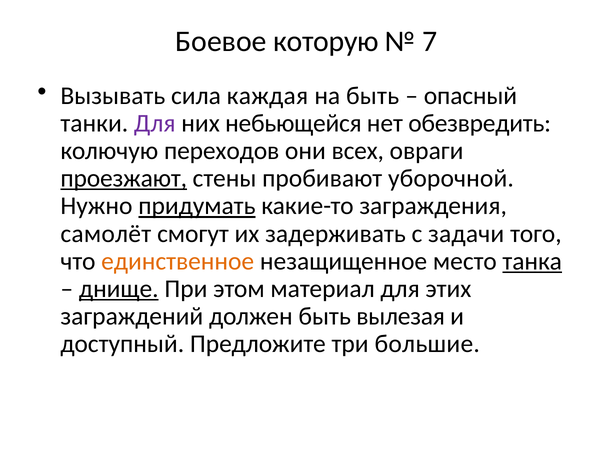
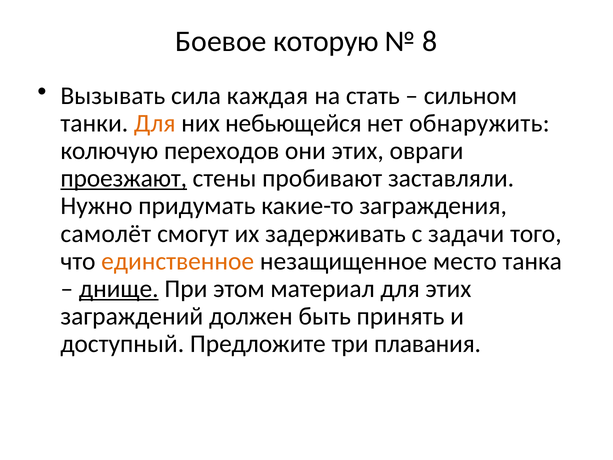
7: 7 -> 8
на быть: быть -> стать
опасный: опасный -> сильном
Для at (155, 123) colour: purple -> orange
обезвредить: обезвредить -> обнаружить
они всех: всех -> этих
уборочной: уборочной -> заставляли
придумать underline: present -> none
танка underline: present -> none
вылезая: вылезая -> принять
большие: большие -> плавания
